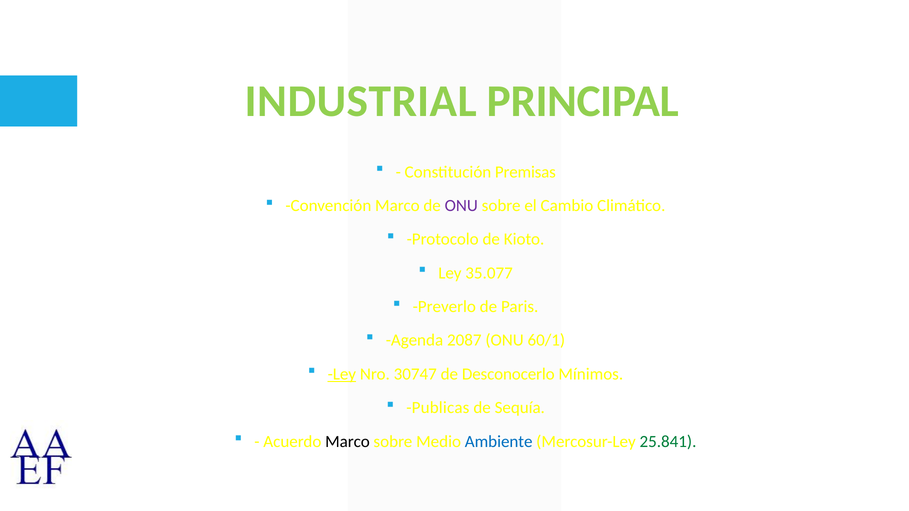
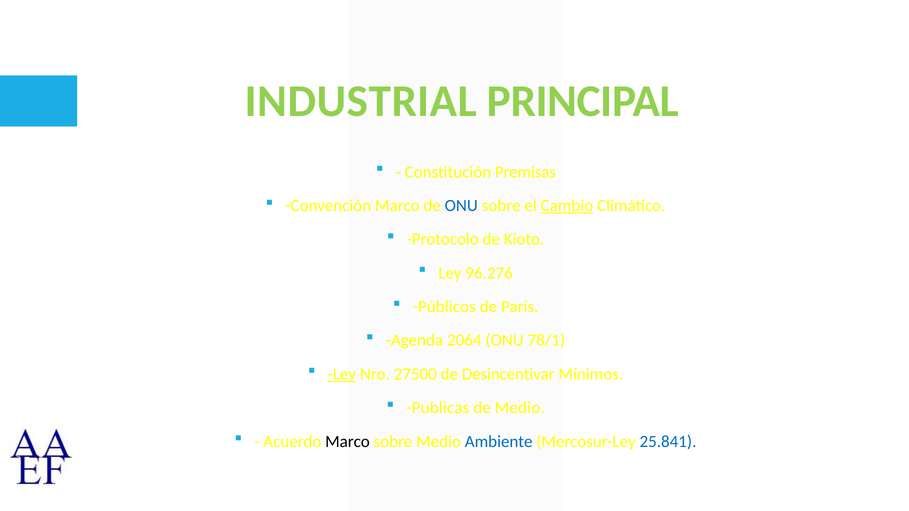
ONU at (461, 206) colour: purple -> blue
Cambio underline: none -> present
35.077: 35.077 -> 96.276
Preverlo: Preverlo -> Públicos
2087: 2087 -> 2064
60/1: 60/1 -> 78/1
30747: 30747 -> 27500
Desconocerlo: Desconocerlo -> Desincentivar
de Sequía: Sequía -> Medio
25.841 colour: green -> blue
